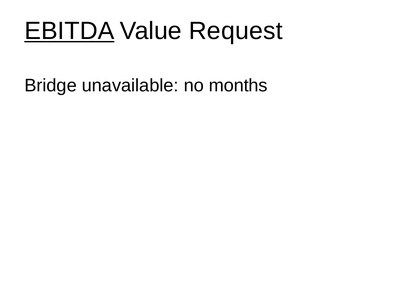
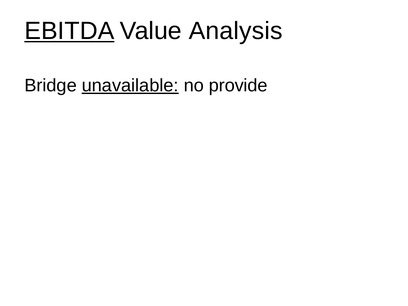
Request: Request -> Analysis
unavailable underline: none -> present
months: months -> provide
